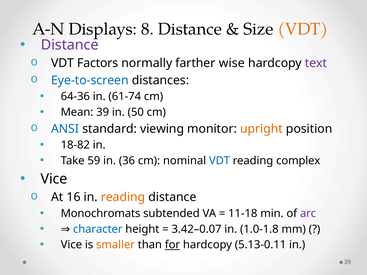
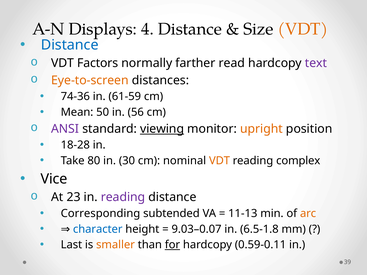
8: 8 -> 4
Distance at (70, 45) colour: purple -> blue
wise: wise -> read
Eye-to-screen colour: blue -> orange
64-36: 64-36 -> 74-36
61-74: 61-74 -> 61-59
Mean 39: 39 -> 50
50: 50 -> 56
ANSI colour: blue -> purple
viewing underline: none -> present
18-82: 18-82 -> 18-28
59: 59 -> 80
36: 36 -> 30
VDT at (219, 161) colour: blue -> orange
16: 16 -> 23
reading at (123, 197) colour: orange -> purple
Monochromats: Monochromats -> Corresponding
11-18: 11-18 -> 11-13
arc colour: purple -> orange
3.42–0.07: 3.42–0.07 -> 9.03–0.07
1.0-1.8: 1.0-1.8 -> 6.5-1.8
Vice at (71, 245): Vice -> Last
5.13-0.11: 5.13-0.11 -> 0.59-0.11
